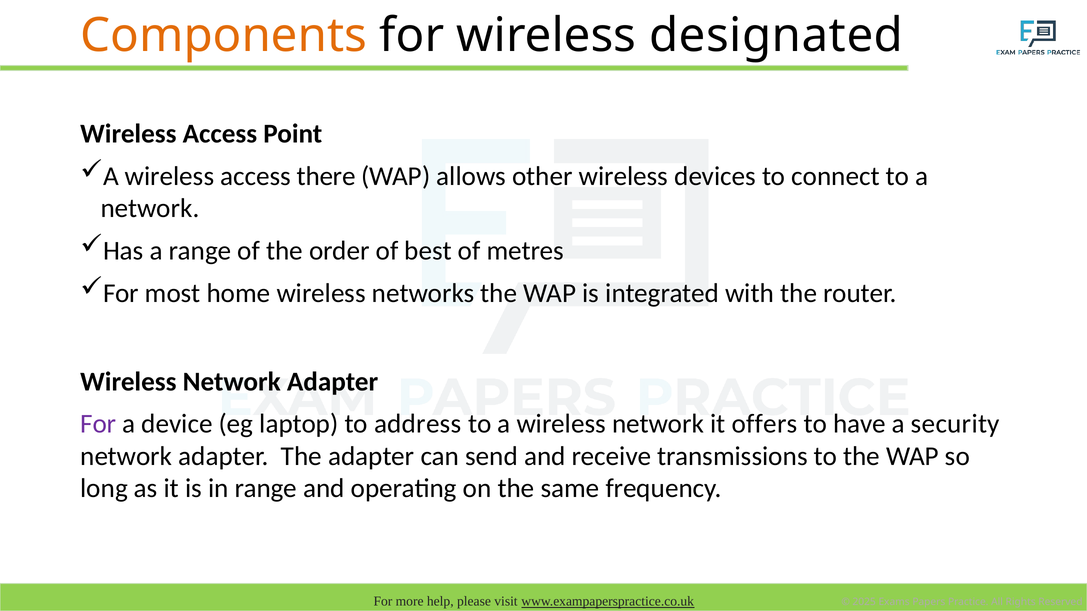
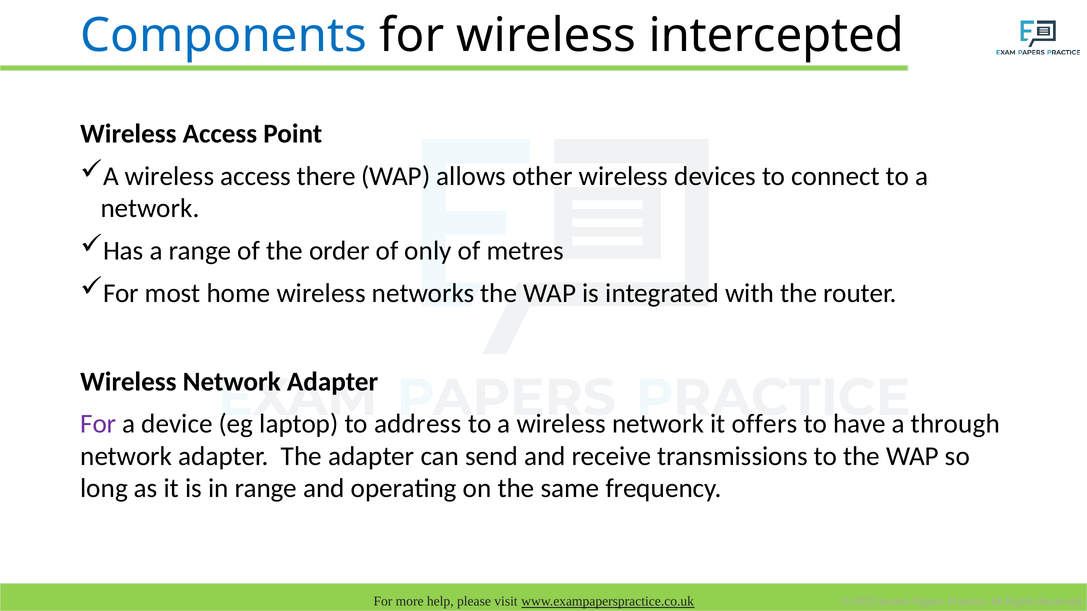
Components colour: orange -> blue
designated: designated -> intercepted
best: best -> only
security: security -> through
